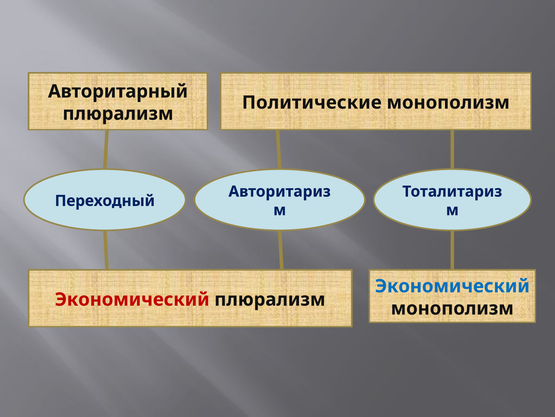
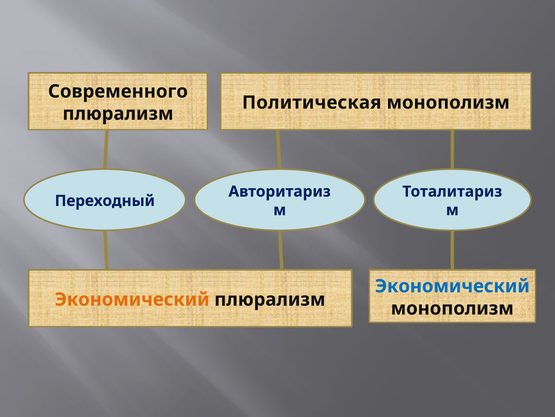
Авторитарный: Авторитарный -> Современного
Политические: Политические -> Политическая
Экономический at (132, 299) colour: red -> orange
